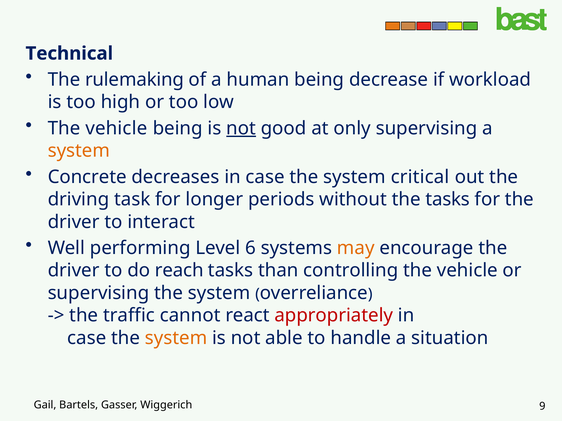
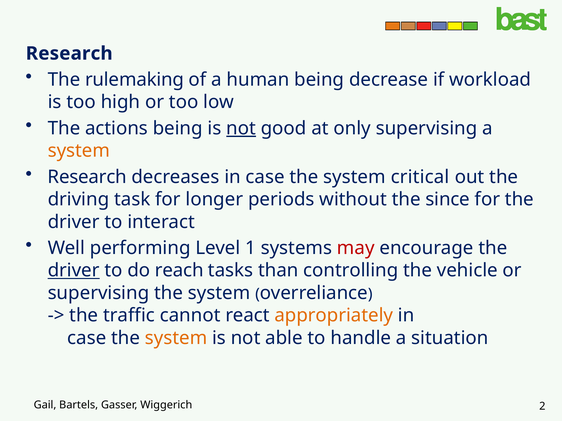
Technical at (69, 54): Technical -> Research
vehicle at (116, 128): vehicle -> actions
Concrete at (87, 177): Concrete -> Research
the tasks: tasks -> since
6: 6 -> 1
may colour: orange -> red
driver at (74, 271) underline: none -> present
appropriately colour: red -> orange
9: 9 -> 2
